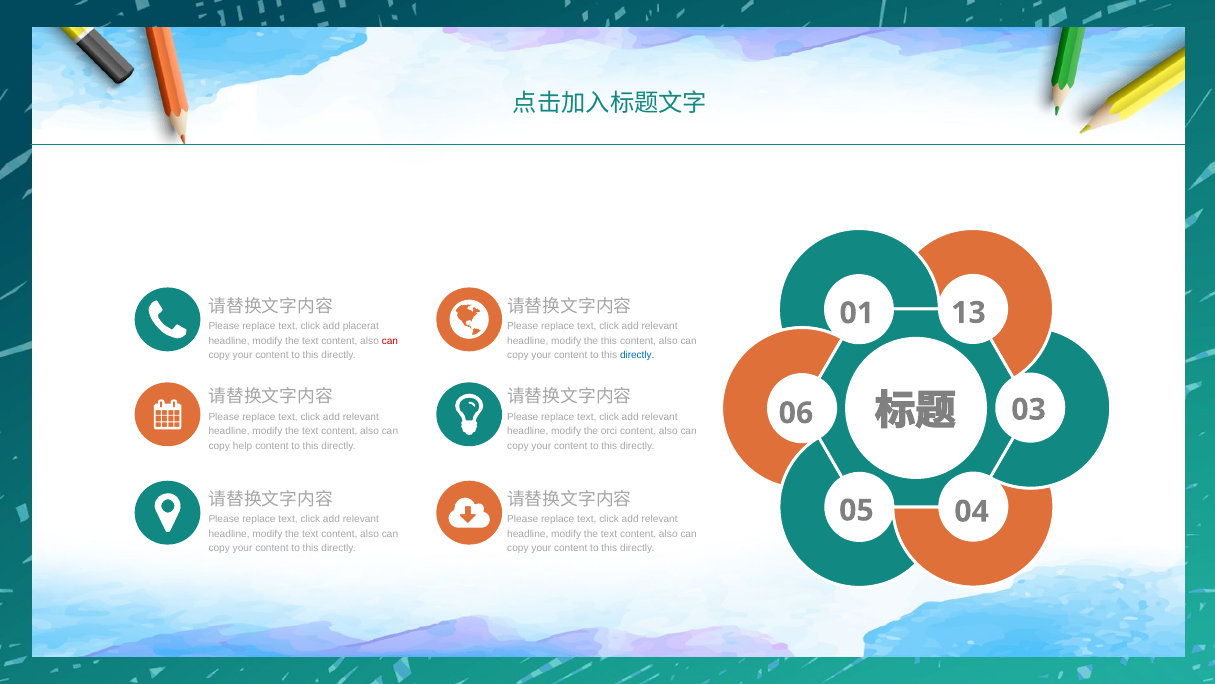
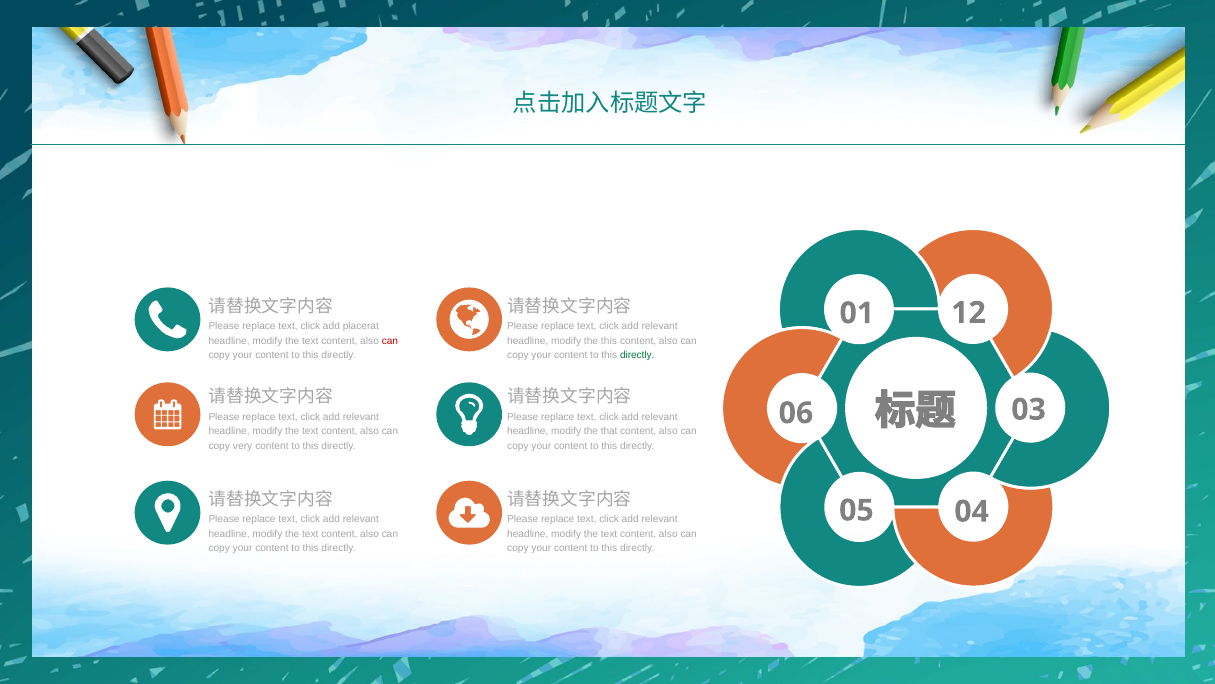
13: 13 -> 12
directly at (637, 355) colour: blue -> green
orci: orci -> that
help: help -> very
